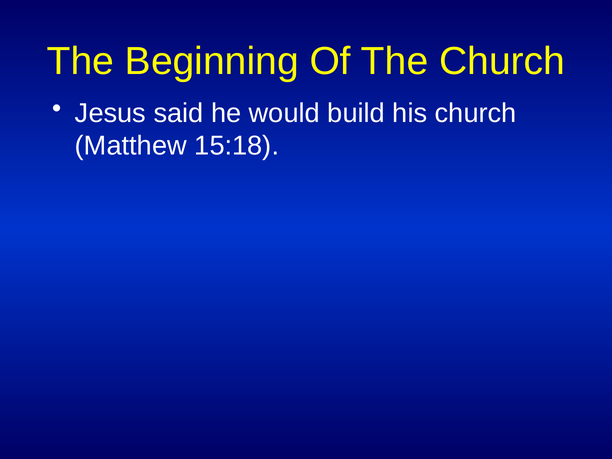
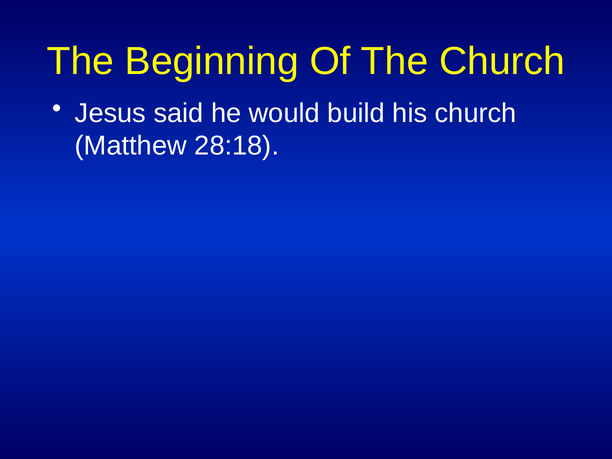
15:18: 15:18 -> 28:18
